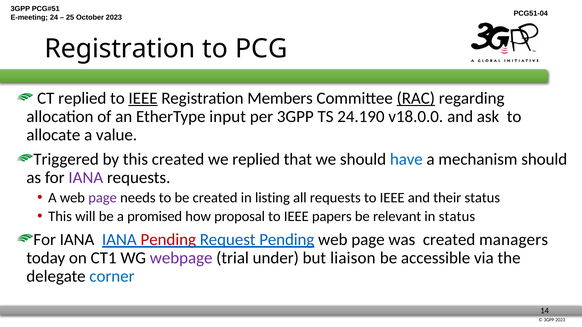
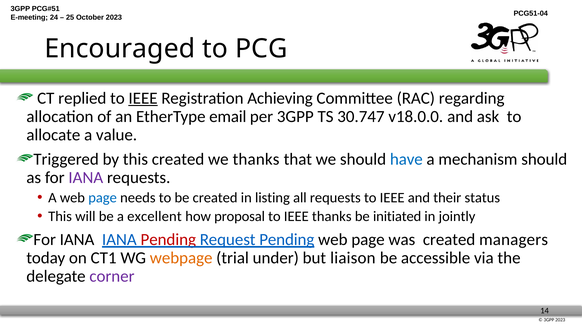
Registration at (120, 49): Registration -> Encouraged
Members: Members -> Achieving
RAC underline: present -> none
input: input -> email
24.190: 24.190 -> 30.747
we replied: replied -> thanks
page at (103, 198) colour: purple -> blue
promised: promised -> excellent
IEEE papers: papers -> thanks
relevant: relevant -> initiated
in status: status -> jointly
webpage colour: purple -> orange
corner colour: blue -> purple
